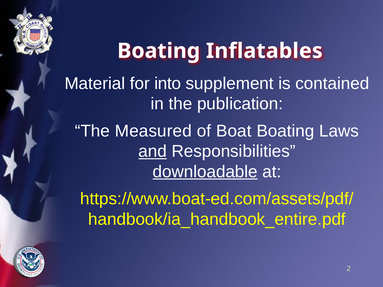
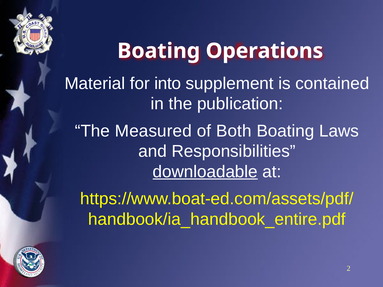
Inflatables: Inflatables -> Operations
Boat: Boat -> Both
and underline: present -> none
